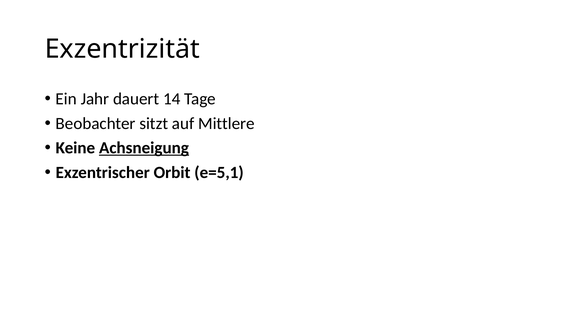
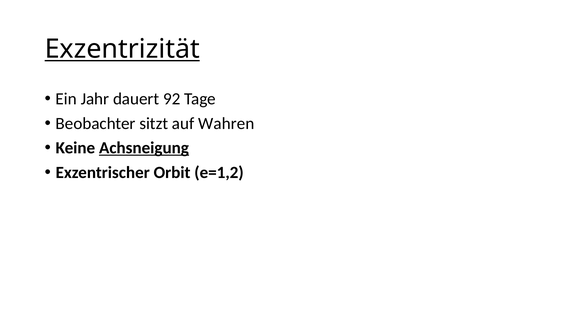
Exzentrizität underline: none -> present
14: 14 -> 92
Mittlere: Mittlere -> Wahren
e=5,1: e=5,1 -> e=1,2
